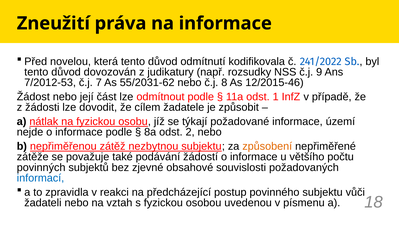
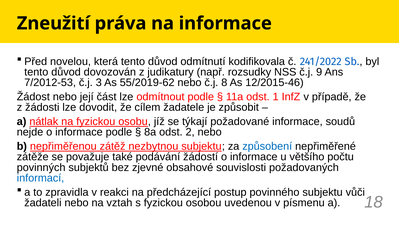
7: 7 -> 3
55/2031-62: 55/2031-62 -> 55/2019-62
území: území -> soudů
způsobení colour: orange -> blue
